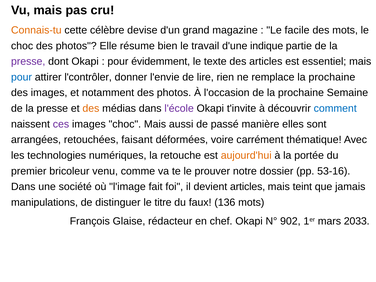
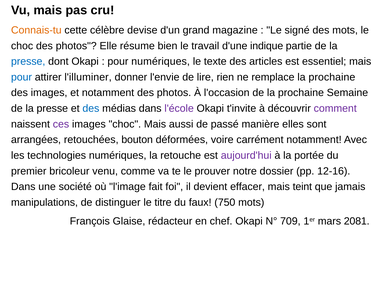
facile: facile -> signé
presse at (28, 61) colour: purple -> blue
pour évidemment: évidemment -> numériques
l'contrôler: l'contrôler -> l'illuminer
des at (91, 108) colour: orange -> blue
comment colour: blue -> purple
faisant: faisant -> bouton
carrément thématique: thématique -> notamment
aujourd'hui colour: orange -> purple
53-16: 53-16 -> 12-16
devient articles: articles -> effacer
136: 136 -> 750
902: 902 -> 709
2033: 2033 -> 2081
